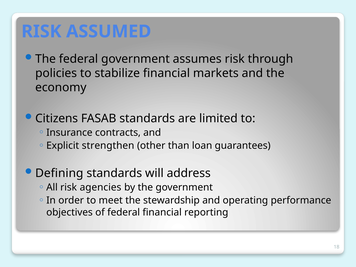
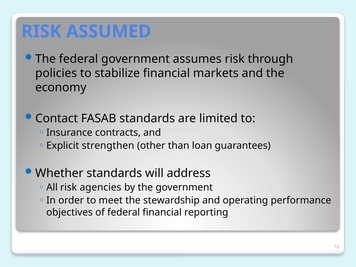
Citizens: Citizens -> Contact
Defining: Defining -> Whether
